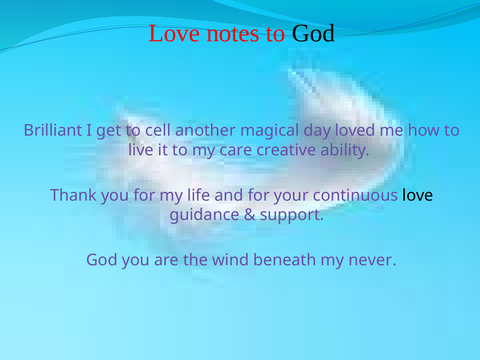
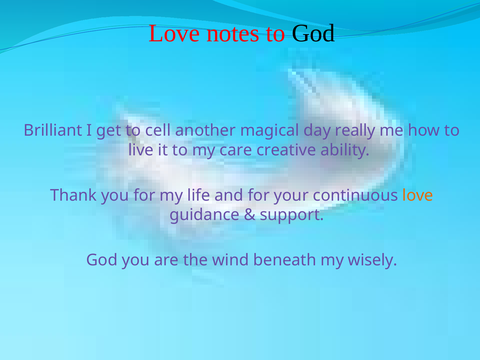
loved: loved -> really
love at (418, 195) colour: black -> orange
never: never -> wisely
